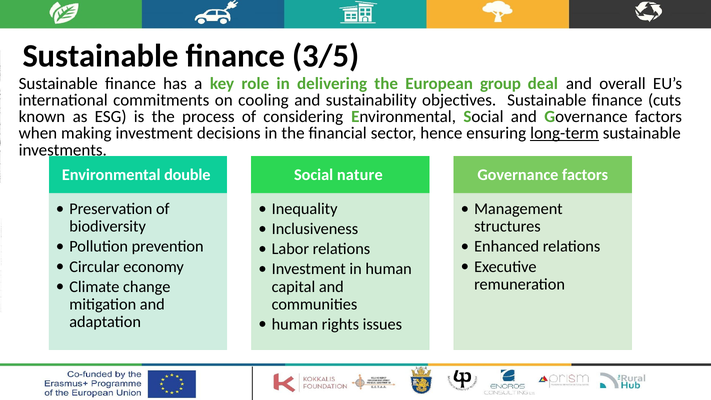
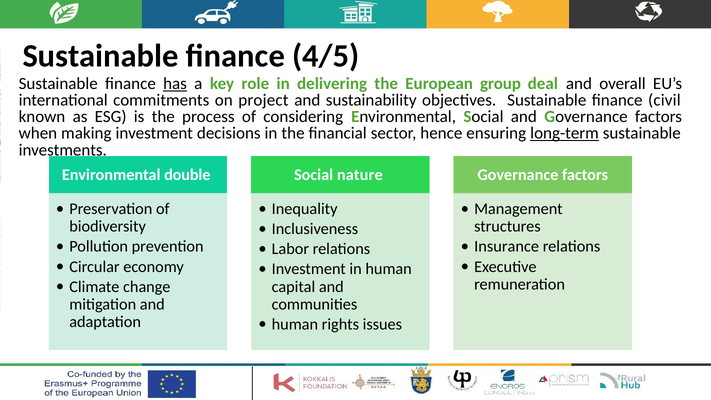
3/5: 3/5 -> 4/5
has underline: none -> present
cooling: cooling -> project
cuts: cuts -> civil
Enhanced: Enhanced -> Insurance
